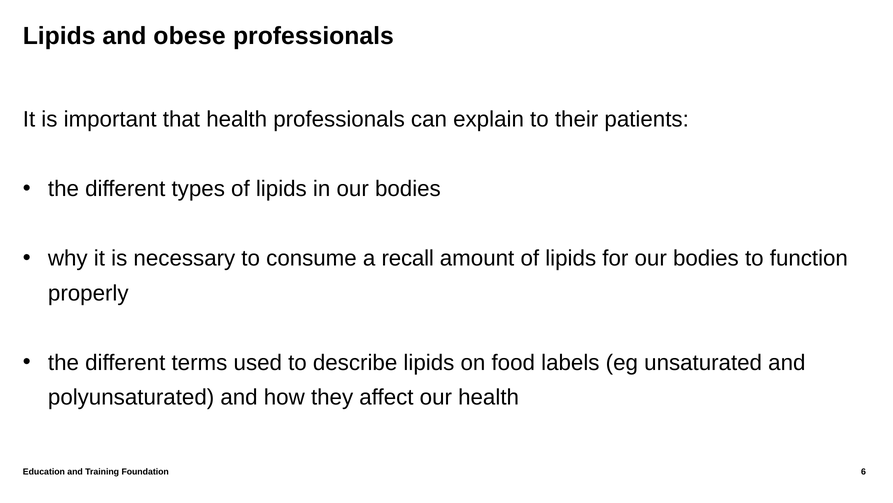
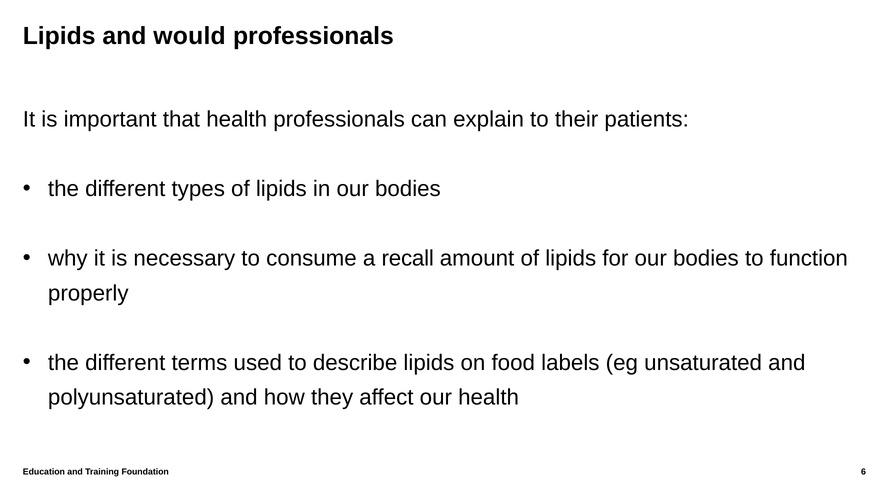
obese: obese -> would
